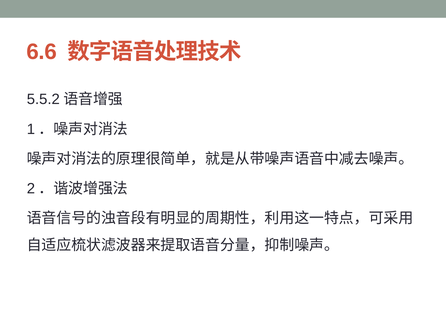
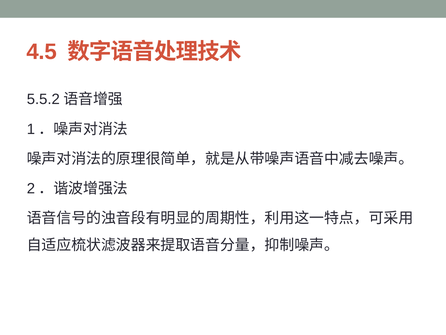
6.6: 6.6 -> 4.5
